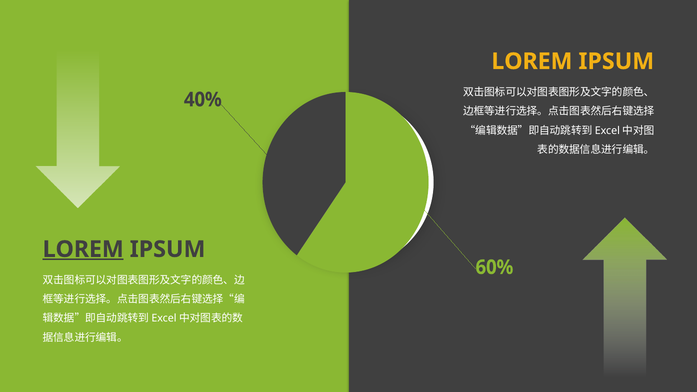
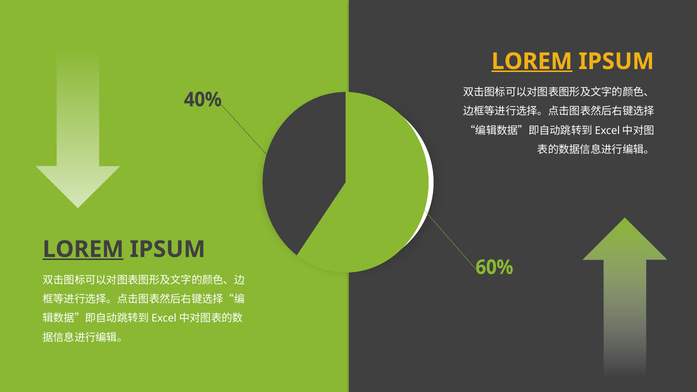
LOREM at (532, 61) underline: none -> present
